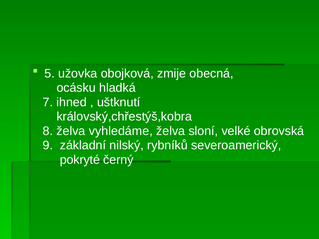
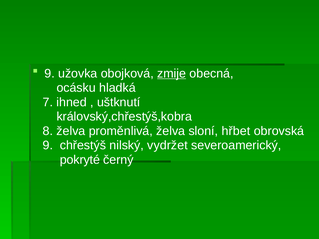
5 at (50, 73): 5 -> 9
zmije underline: none -> present
vyhledáme: vyhledáme -> proměnlivá
velké: velké -> hřbet
základní: základní -> chřestýš
rybníků: rybníků -> vydržet
